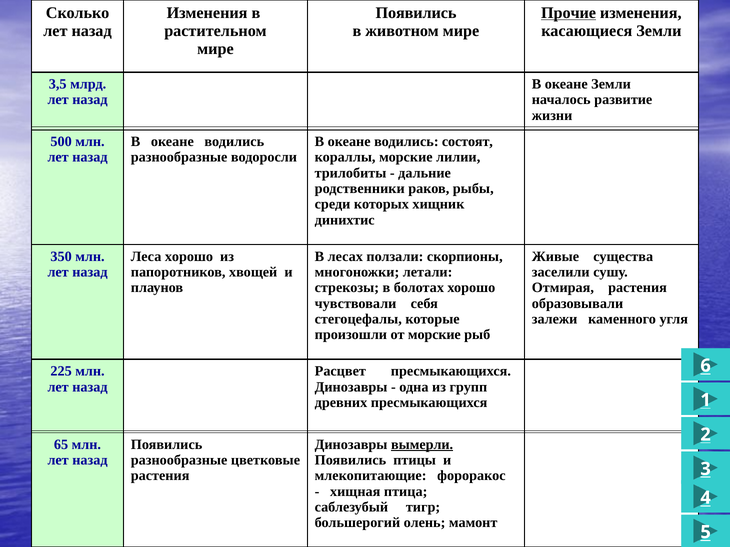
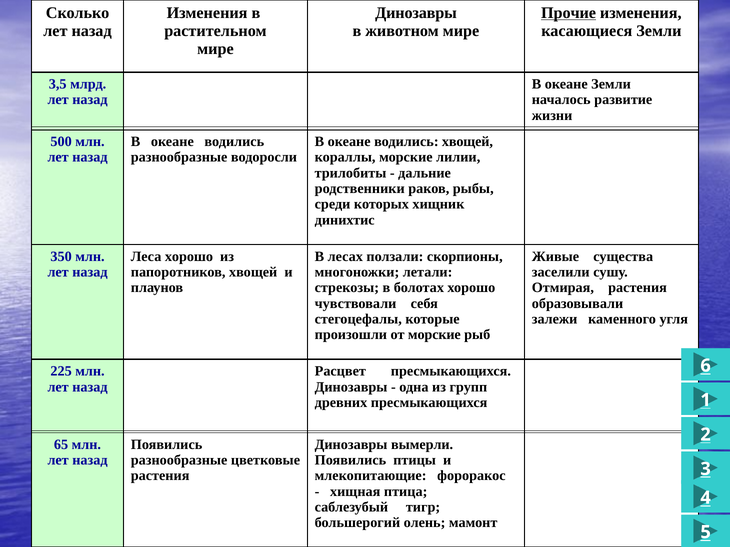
Появились at (416, 13): Появились -> Динозавры
водились состоят: состоят -> хвощей
вымерли underline: present -> none
